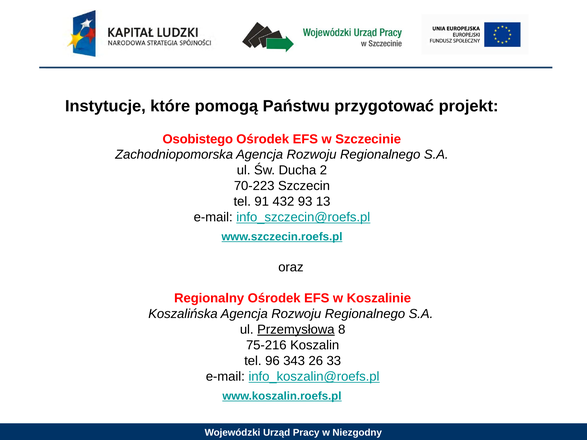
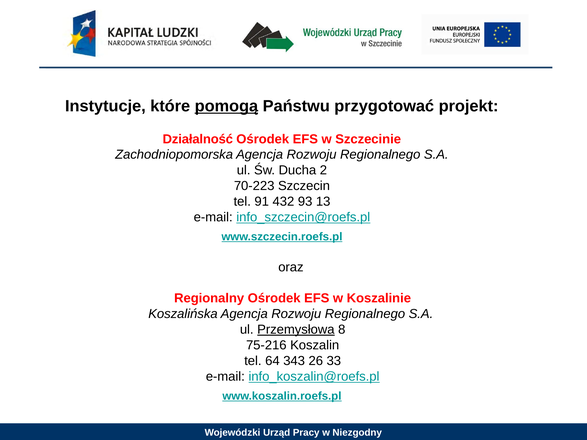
pomogą underline: none -> present
Osobistego: Osobistego -> Działalność
96: 96 -> 64
